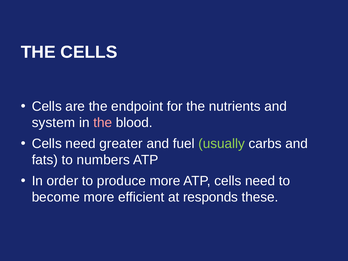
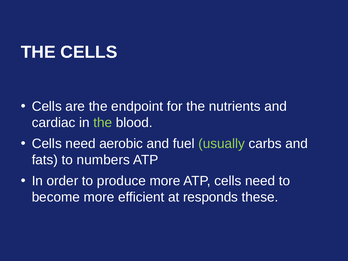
system: system -> cardiac
the at (103, 123) colour: pink -> light green
greater: greater -> aerobic
